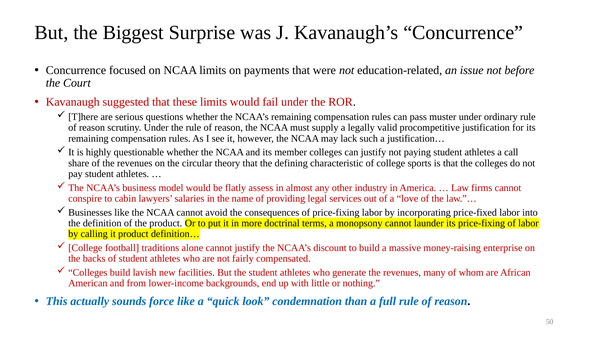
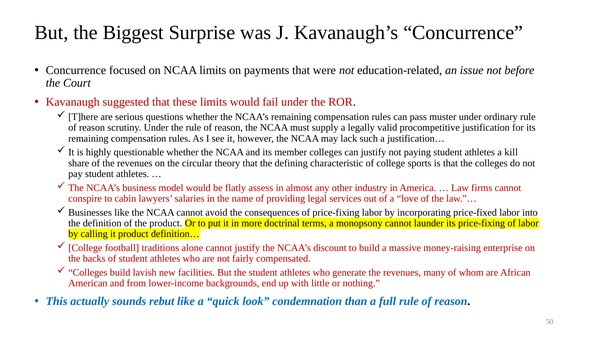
call: call -> kill
force: force -> rebut
